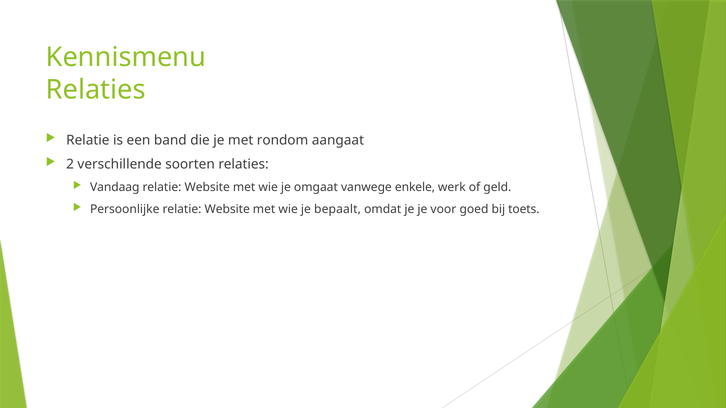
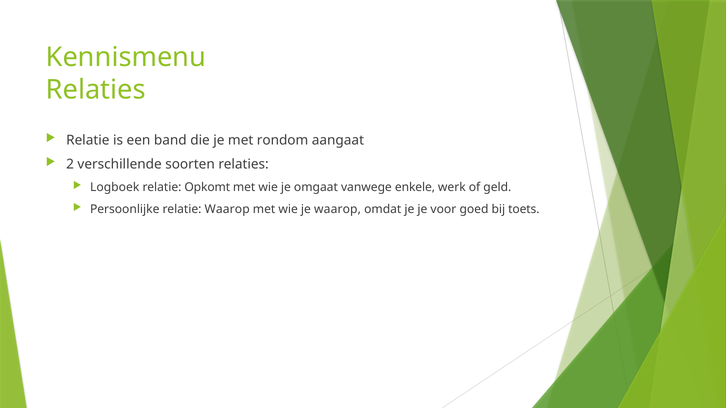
Vandaag: Vandaag -> Logboek
Website at (207, 187): Website -> Opkomt
Persoonlijke relatie Website: Website -> Waarop
je bepaalt: bepaalt -> waarop
